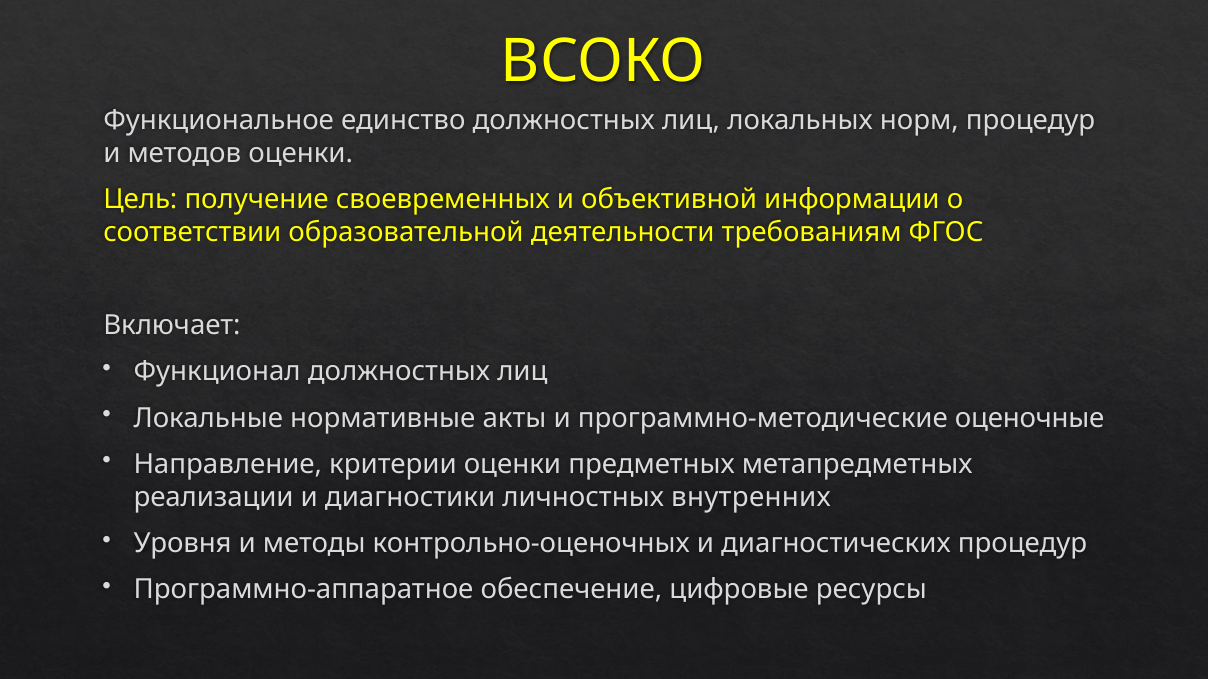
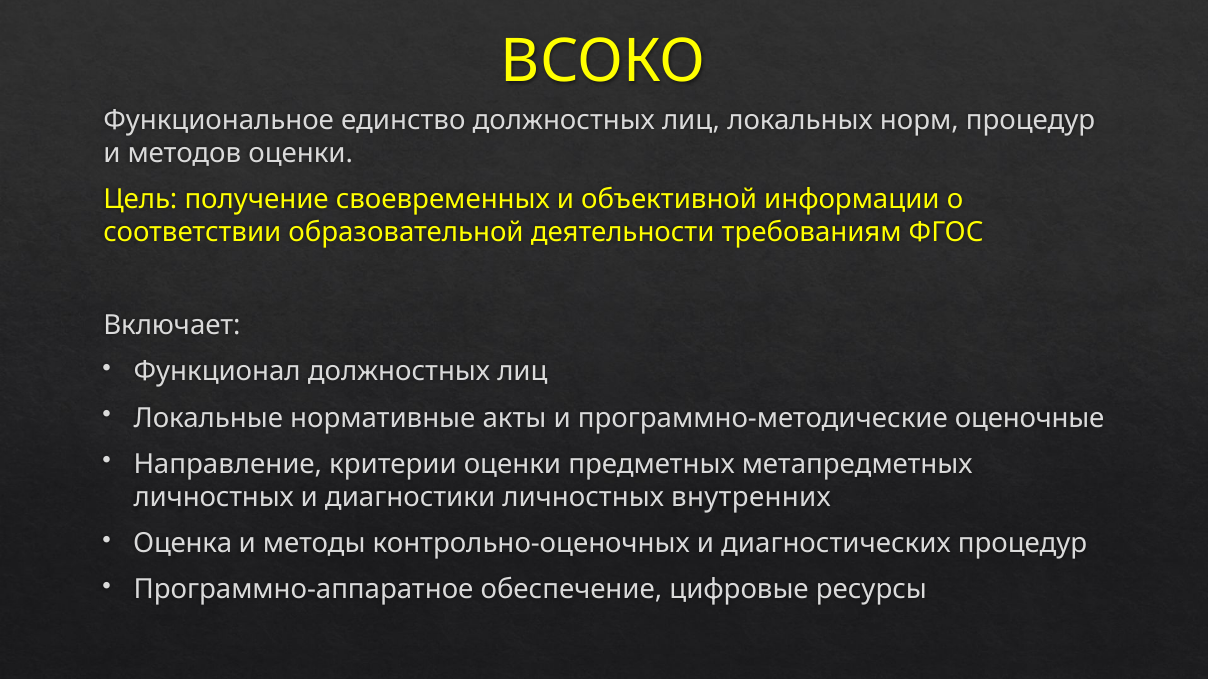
реализации at (214, 498): реализации -> личностных
Уровня: Уровня -> Оценка
